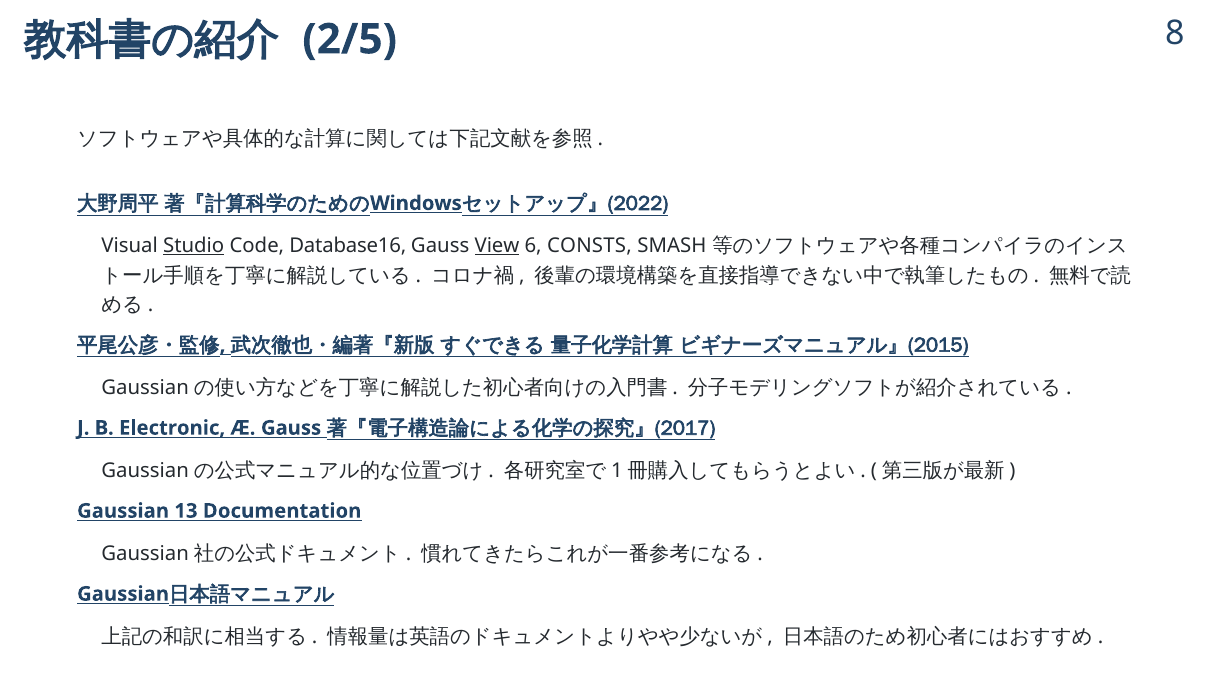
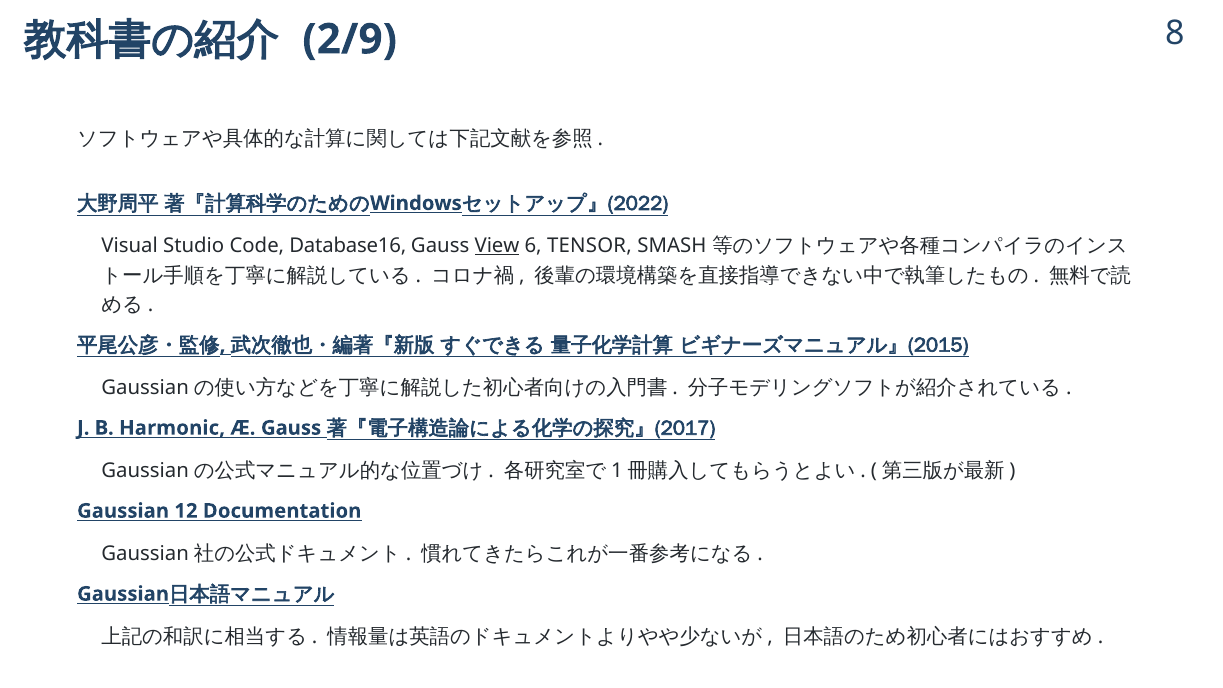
2/5: 2/5 -> 2/9
Studio underline: present -> none
CONSTS: CONSTS -> TENSOR
Electronic: Electronic -> Harmonic
13: 13 -> 12
